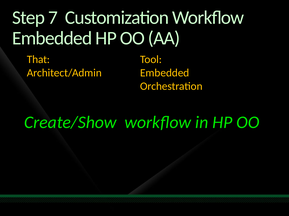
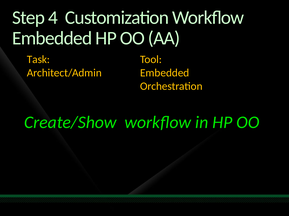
7: 7 -> 4
That: That -> Task
